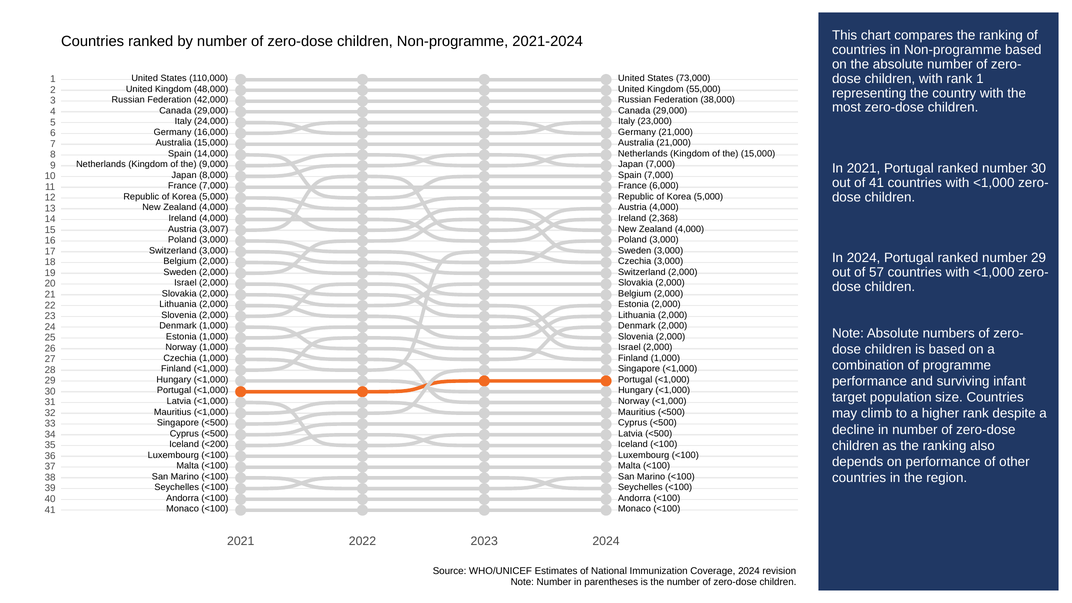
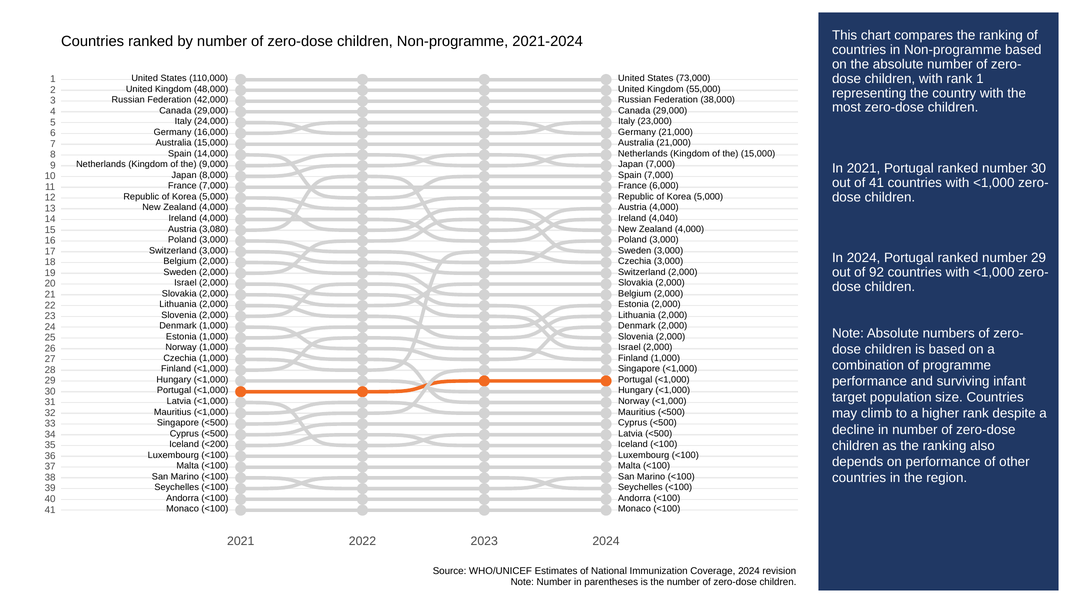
2,368: 2,368 -> 4,040
3,007: 3,007 -> 3,080
57: 57 -> 92
